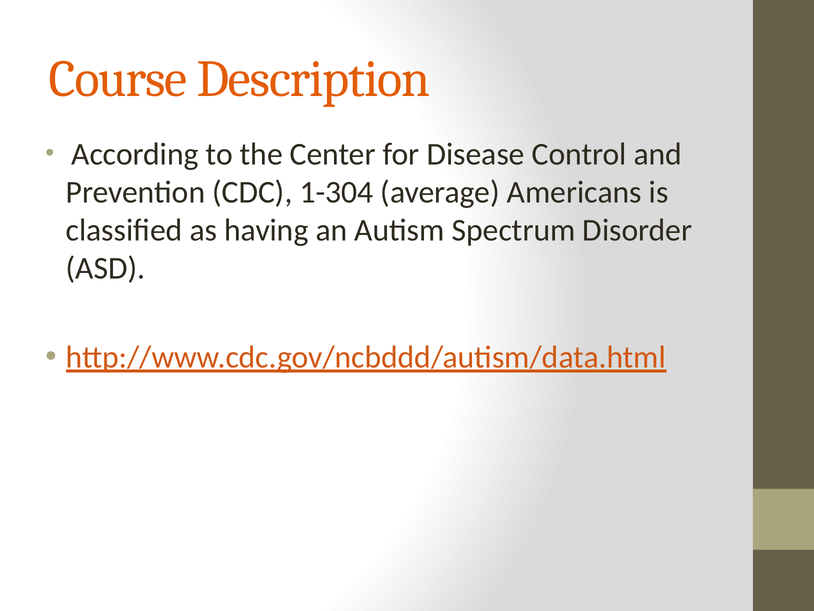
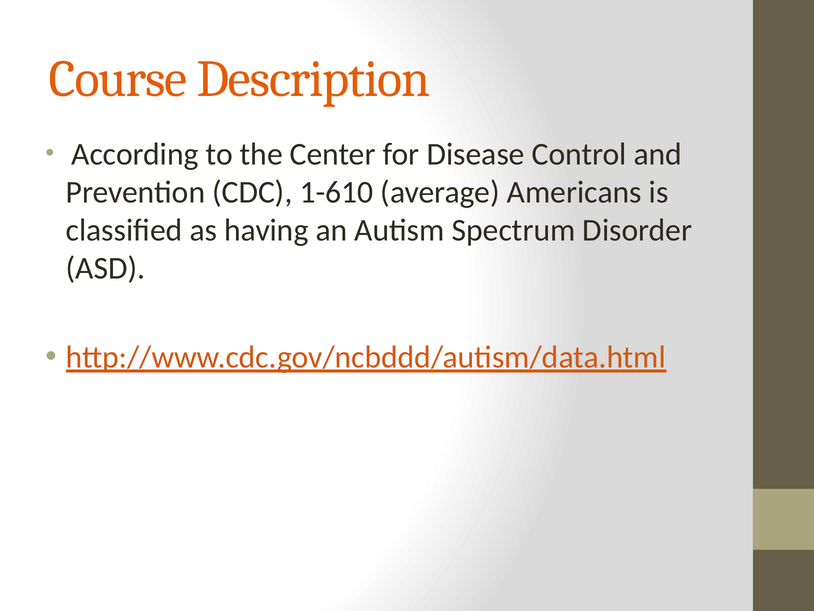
1-304: 1-304 -> 1-610
